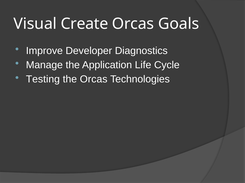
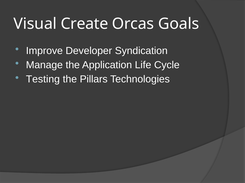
Diagnostics: Diagnostics -> Syndication
the Orcas: Orcas -> Pillars
